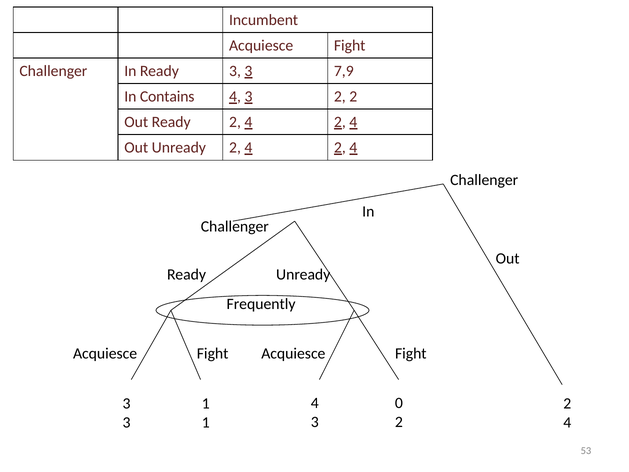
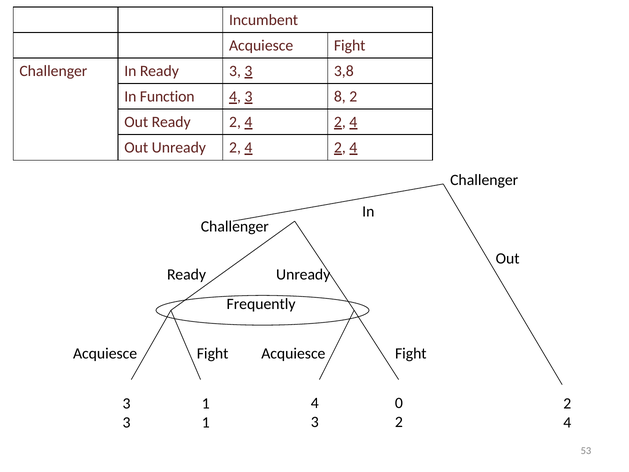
7,9: 7,9 -> 3,8
Contains: Contains -> Function
3 2: 2 -> 8
